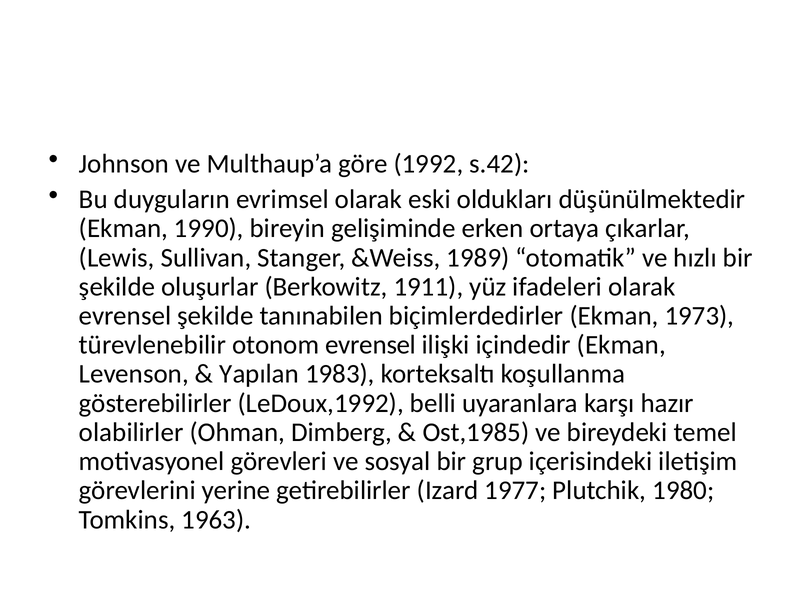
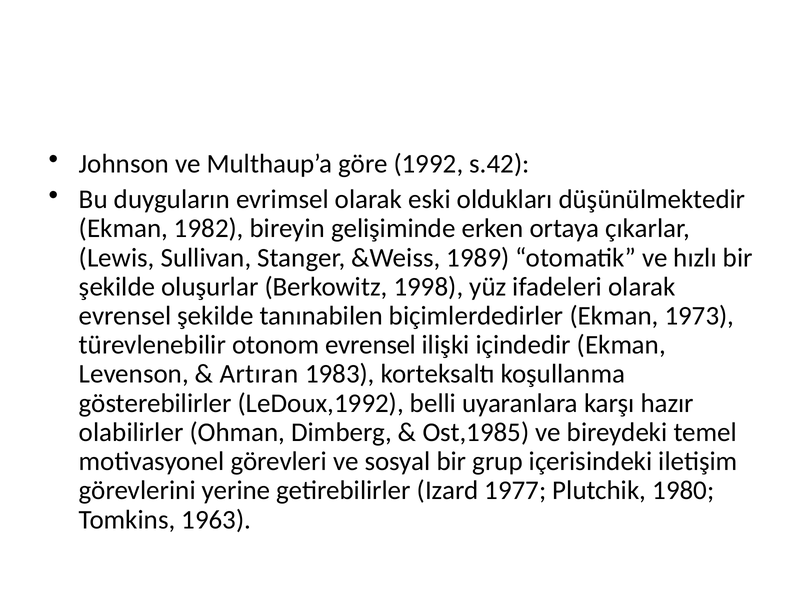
1990: 1990 -> 1982
1911: 1911 -> 1998
Yapılan: Yapılan -> Artıran
